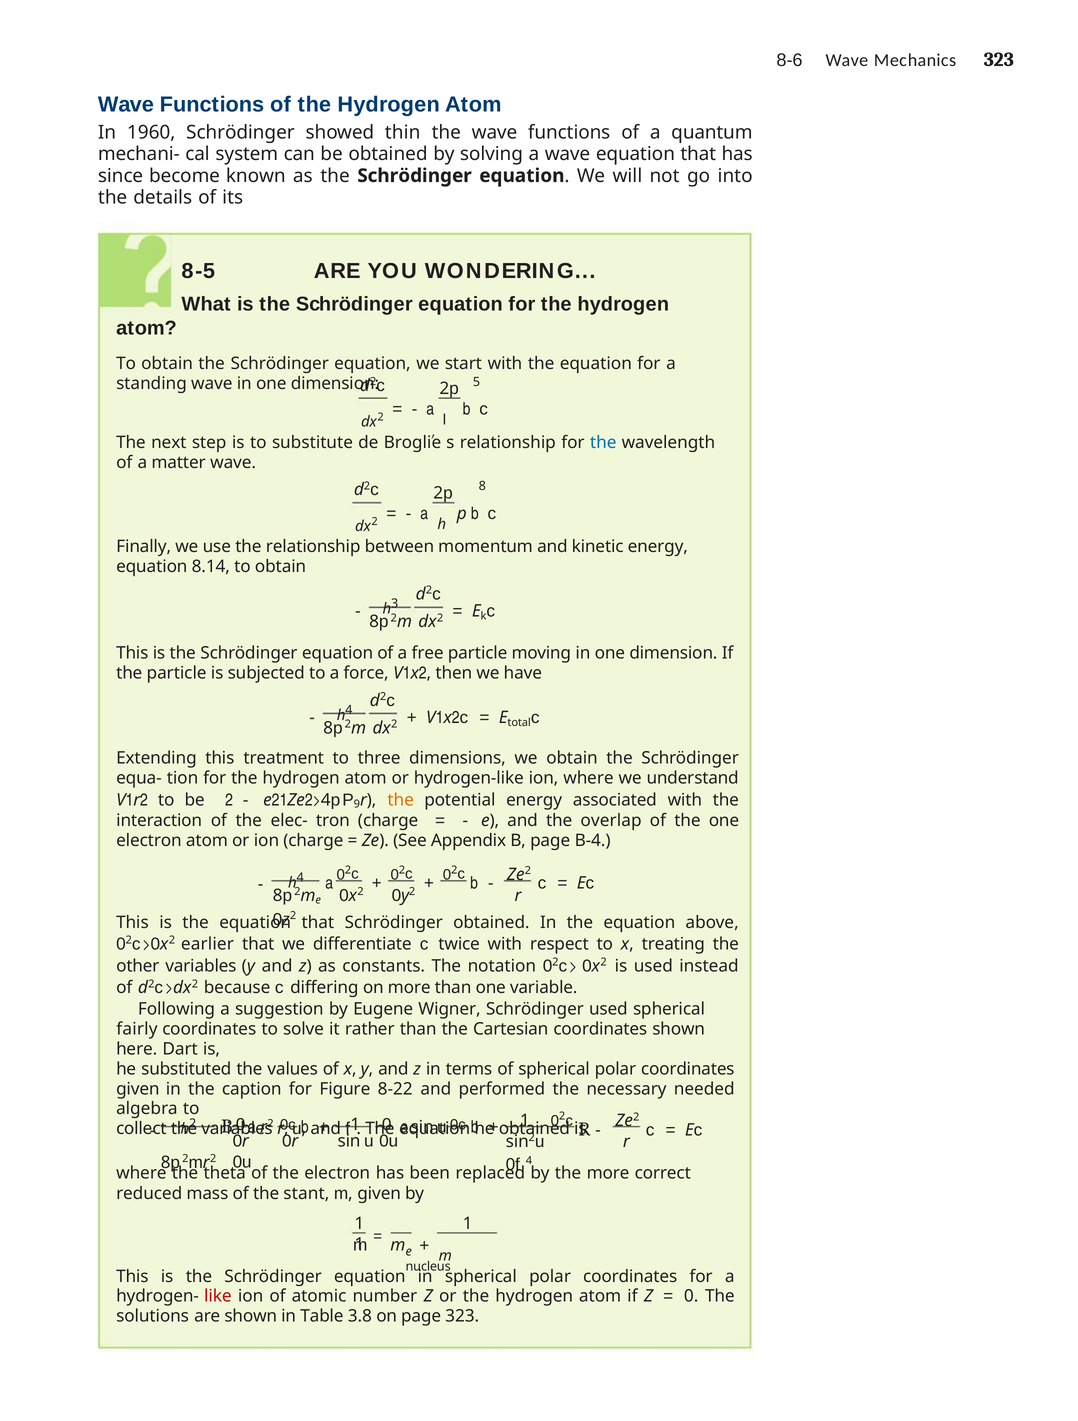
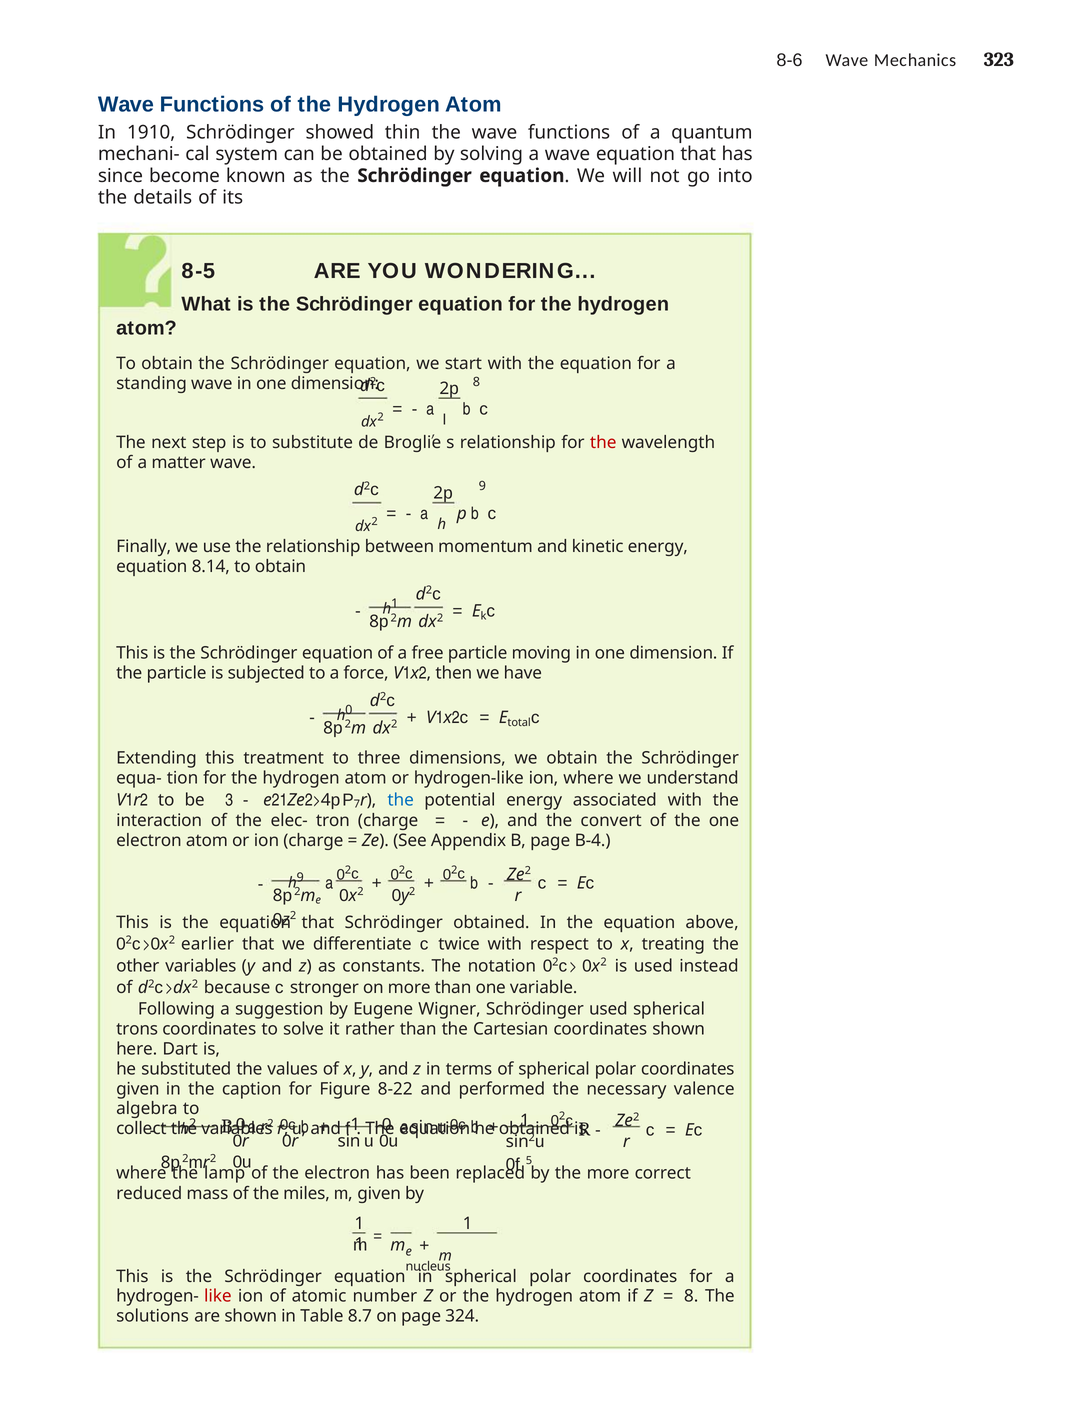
1960: 1960 -> 1910
2p 5: 5 -> 8
the at (603, 442) colour: blue -> red
2p 8: 8 -> 9
3 at (395, 604): 3 -> 1
4 at (349, 710): 4 -> 0
be 2: 2 -> 3
9: 9 -> 7
the at (401, 800) colour: orange -> blue
overlap: overlap -> convert
4 at (300, 877): 4 -> 9
differing: differing -> stronger
fairly: fairly -> trons
needed: needed -> valence
4 at (529, 1160): 4 -> 5
theta: theta -> lamp
stant: stant -> miles
0 at (691, 1296): 0 -> 8
3.8: 3.8 -> 8.7
page 323: 323 -> 324
